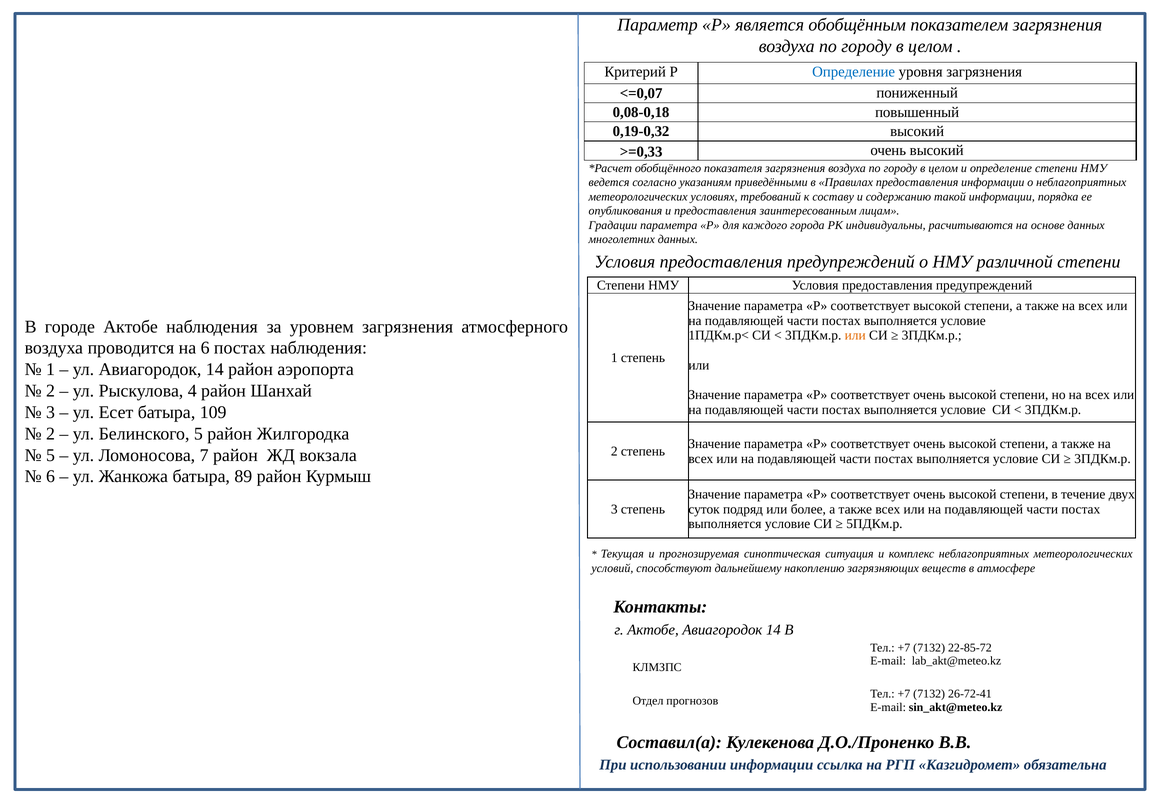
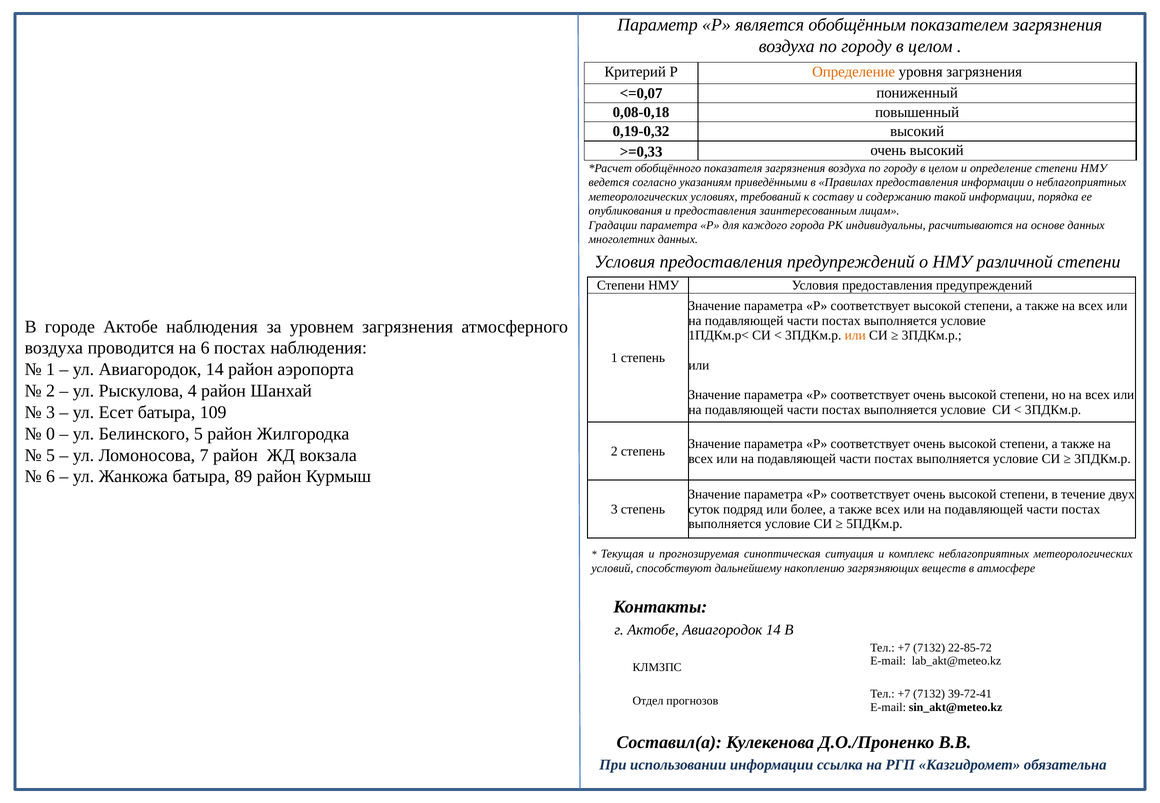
Определение at (854, 72) colour: blue -> orange
2 at (51, 434): 2 -> 0
26-72-41: 26-72-41 -> 39-72-41
